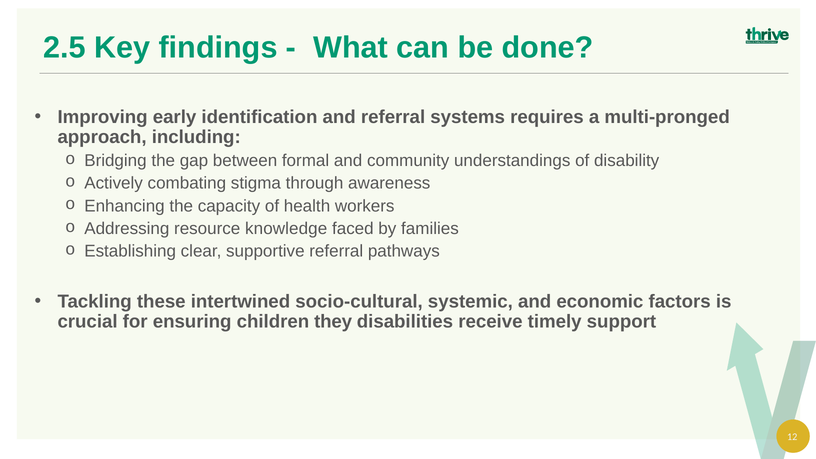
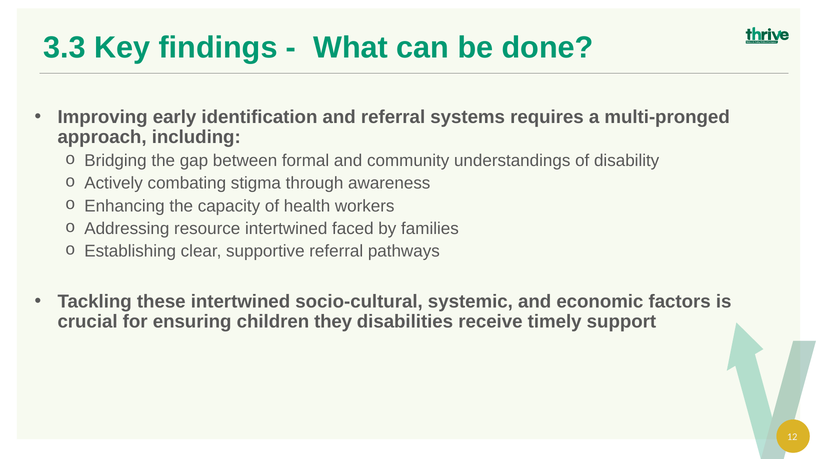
2.5: 2.5 -> 3.3
resource knowledge: knowledge -> intertwined
